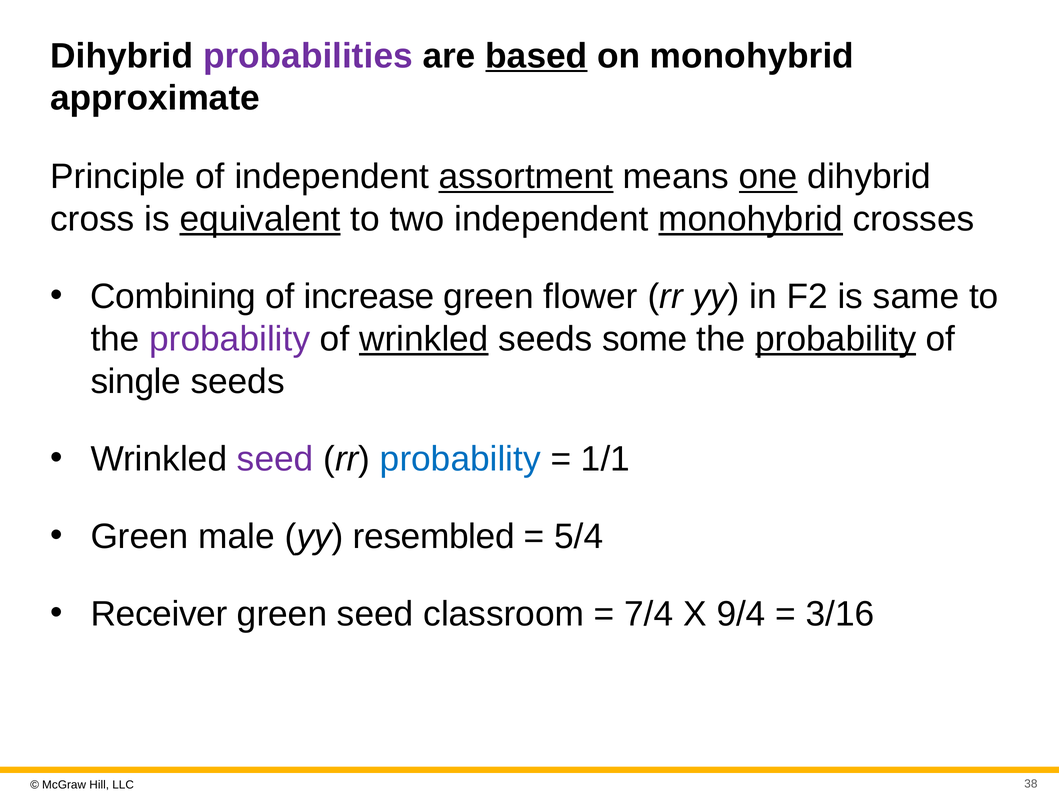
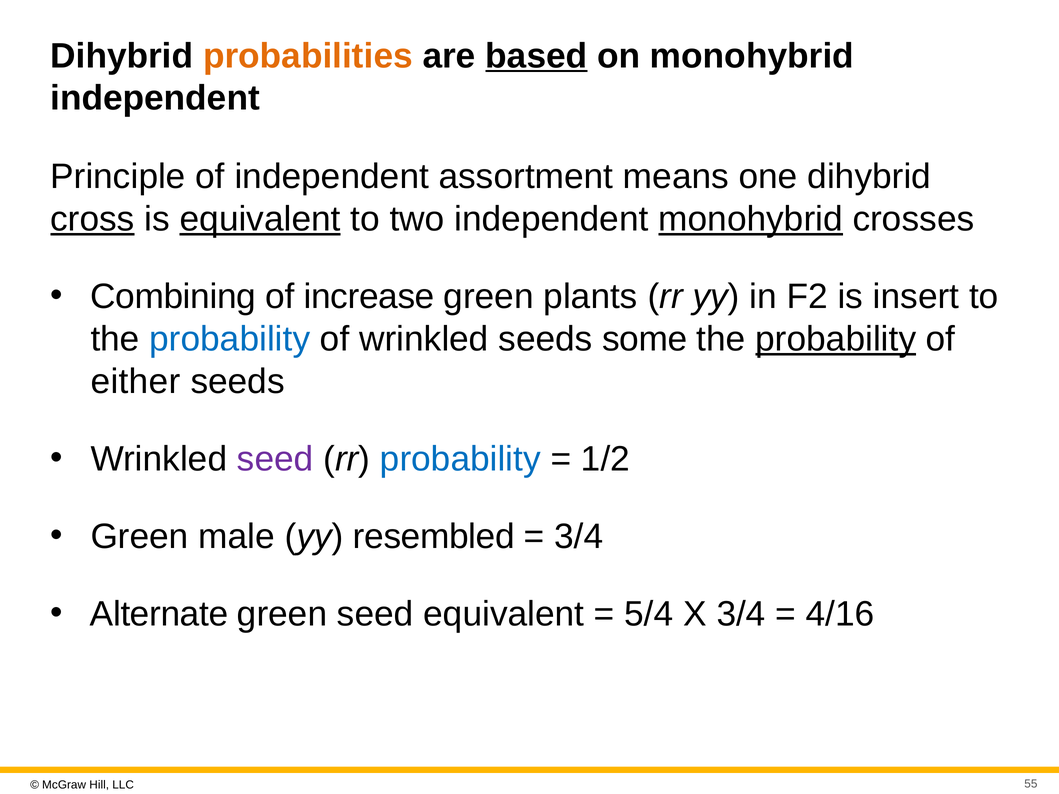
probabilities colour: purple -> orange
approximate at (155, 98): approximate -> independent
assortment underline: present -> none
one underline: present -> none
cross underline: none -> present
flower: flower -> plants
same: same -> insert
probability at (230, 339) colour: purple -> blue
wrinkled at (424, 339) underline: present -> none
single: single -> either
1/1: 1/1 -> 1/2
5/4 at (579, 537): 5/4 -> 3/4
Receiver: Receiver -> Alternate
seed classroom: classroom -> equivalent
7/4: 7/4 -> 5/4
X 9/4: 9/4 -> 3/4
3/16: 3/16 -> 4/16
38: 38 -> 55
